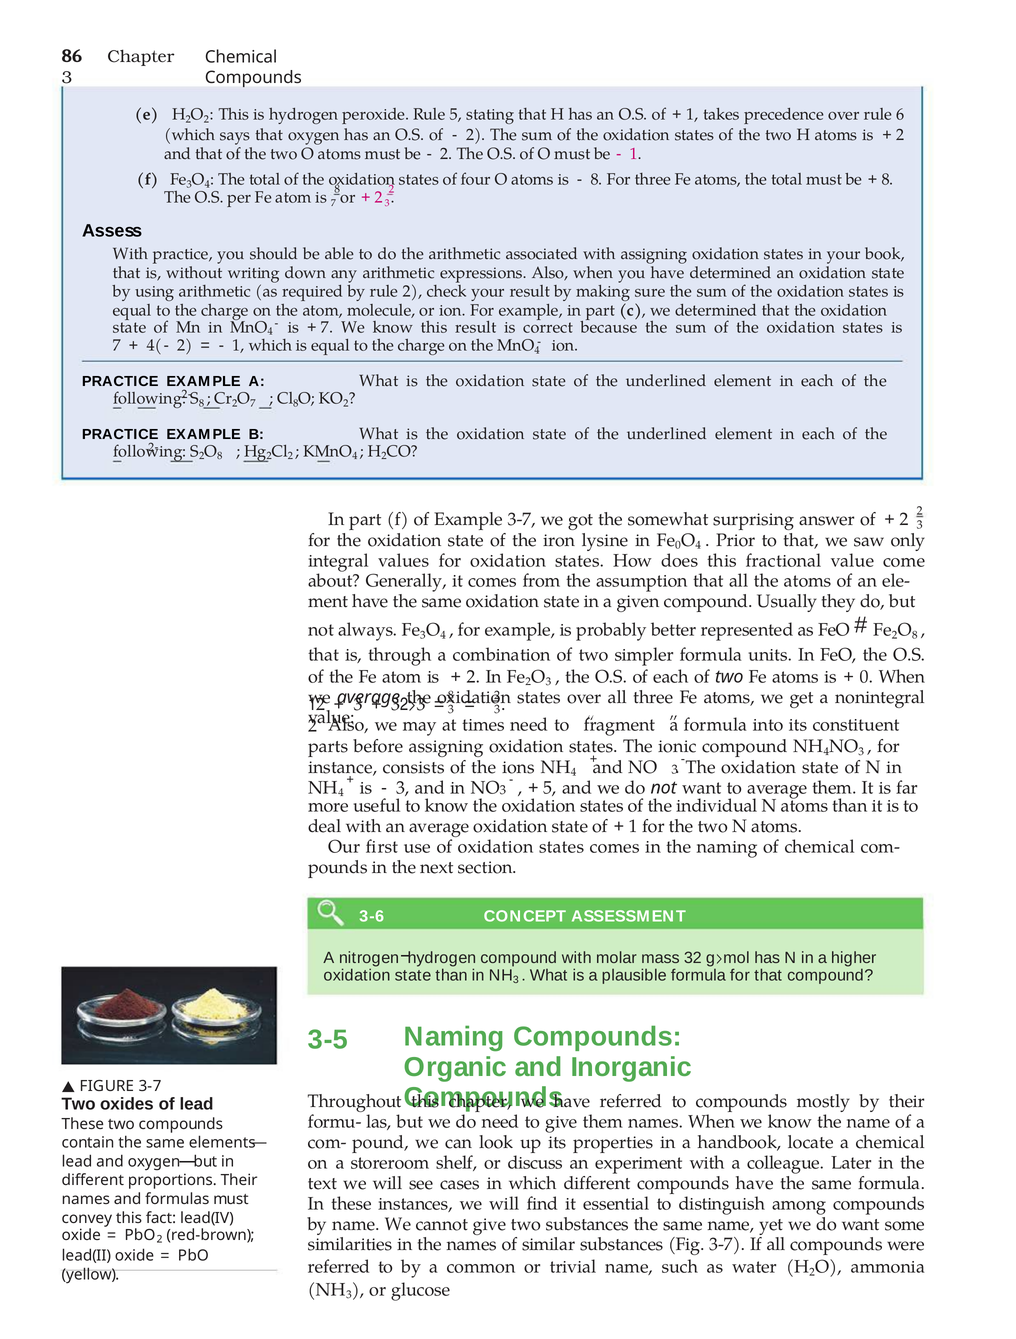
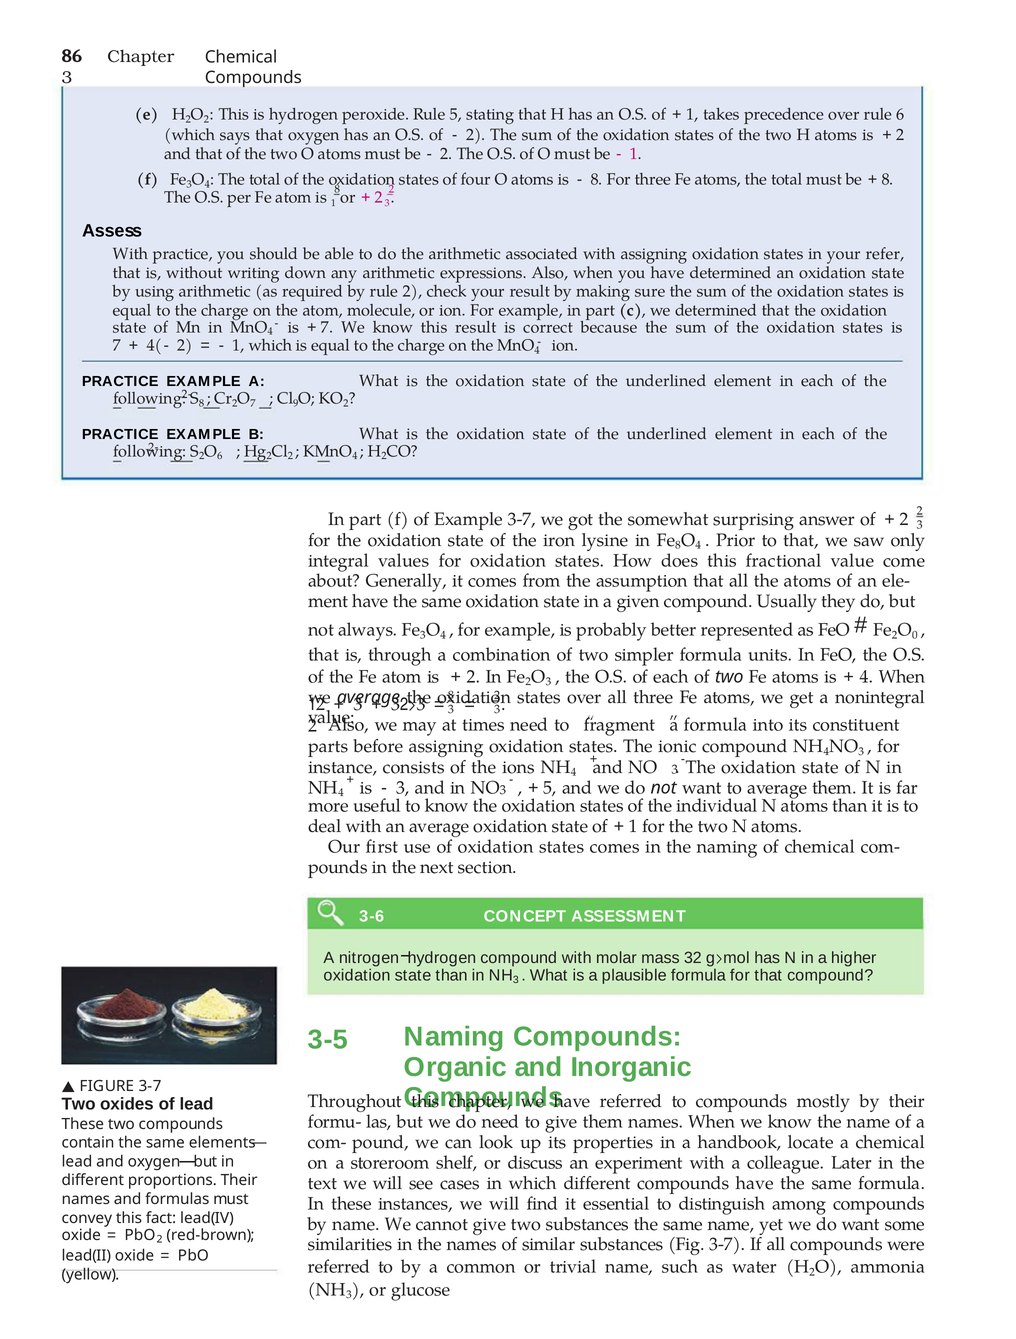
atom is 7: 7 -> 1
book: book -> refer
8 at (296, 403): 8 -> 9
8 at (220, 456): 8 -> 6
Fe 0: 0 -> 8
Fe 2 O 8: 8 -> 0
0 at (866, 677): 0 -> 4
